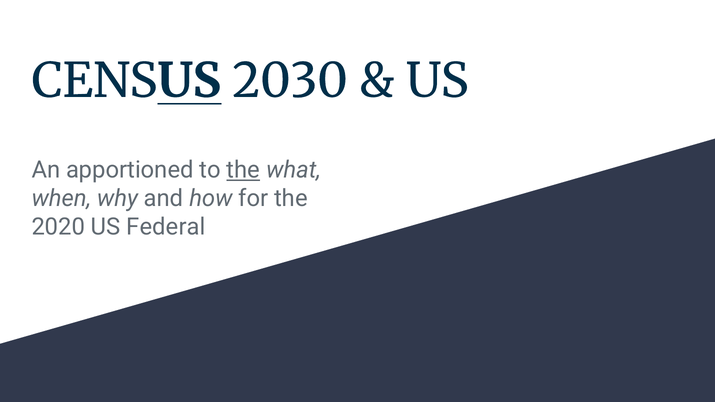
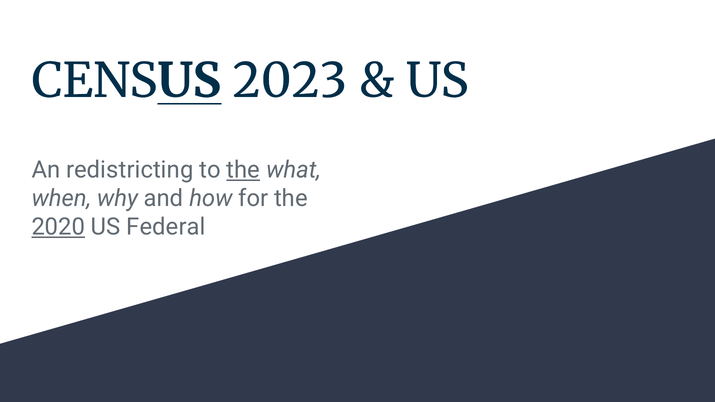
2030: 2030 -> 2023
apportioned: apportioned -> redistricting
2020 underline: none -> present
